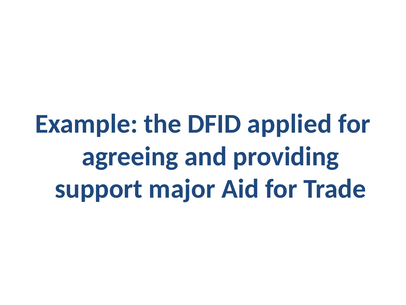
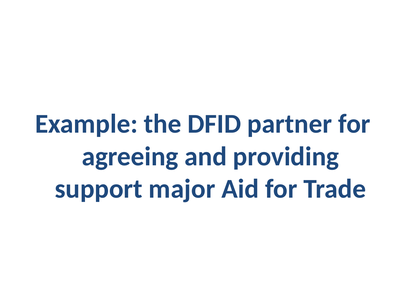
applied: applied -> partner
